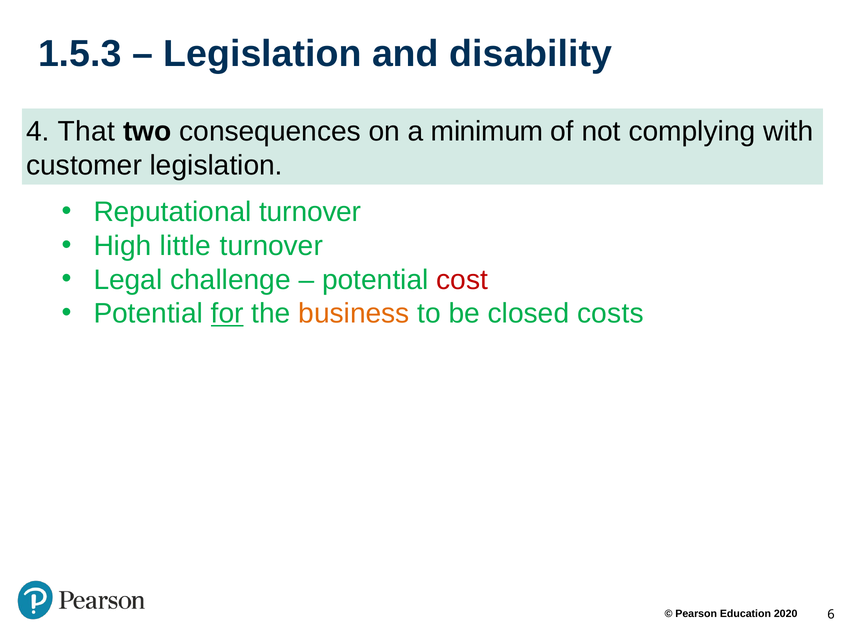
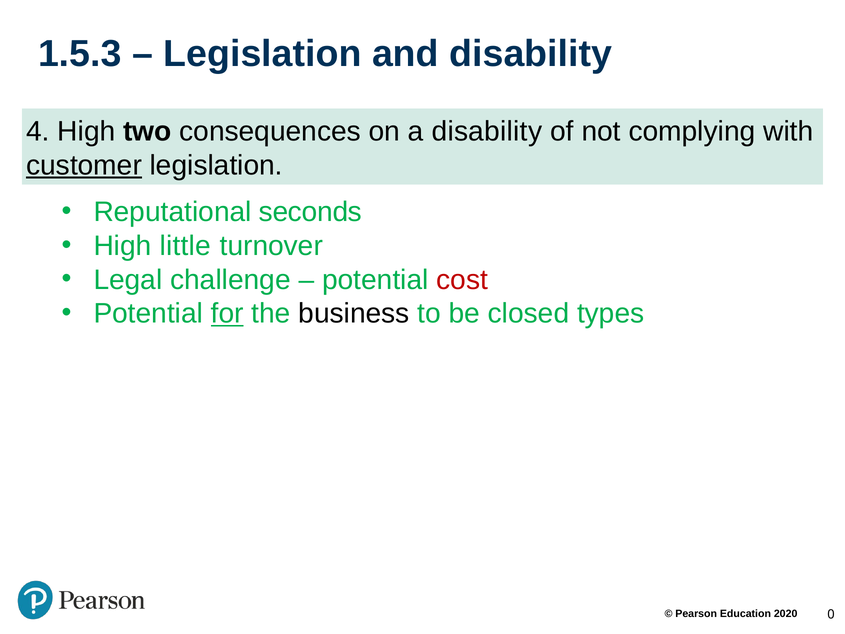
4 That: That -> High
a minimum: minimum -> disability
customer underline: none -> present
Reputational turnover: turnover -> seconds
business colour: orange -> black
costs: costs -> types
6: 6 -> 0
